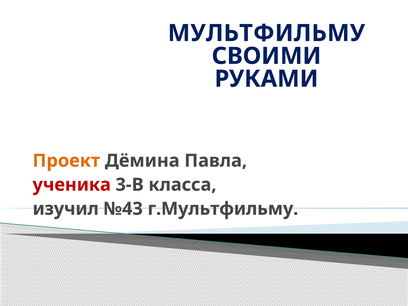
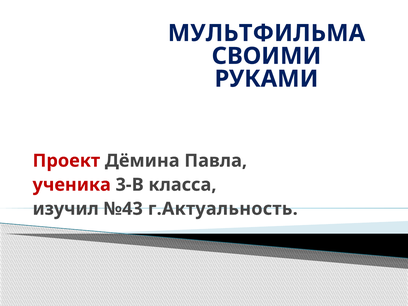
МУЛЬТФИЛЬМУ: МУЛЬТФИЛЬМУ -> МУЛЬТФИЛЬМА
Проект colour: orange -> red
г.Мультфильму: г.Мультфильму -> г.Актуальность
